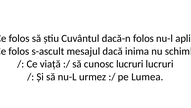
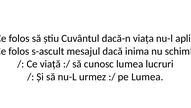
dacă-n folos: folos -> viața
cunosc lucruri: lucruri -> lumea
